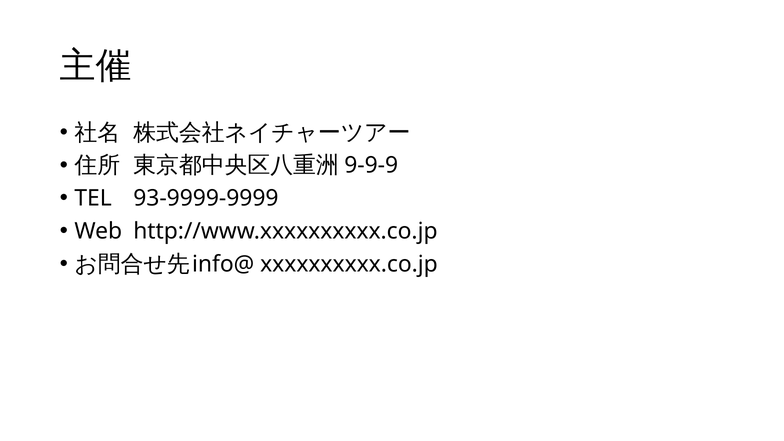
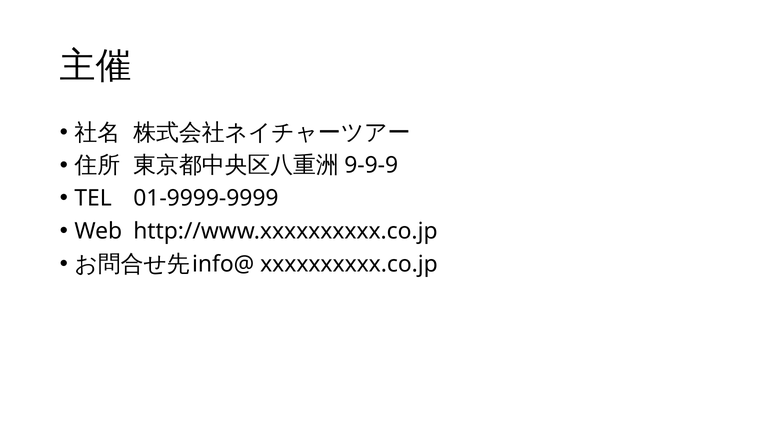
93-9999-9999: 93-9999-9999 -> 01-9999-9999
